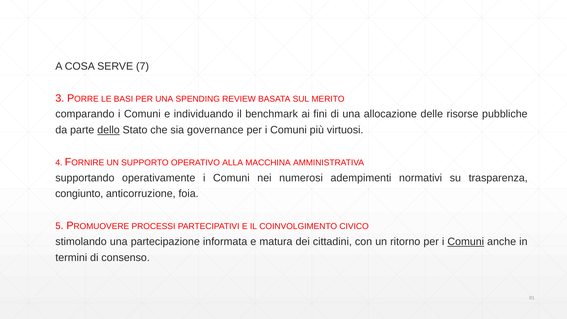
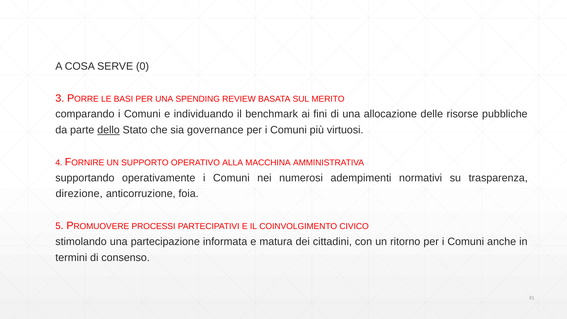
7: 7 -> 0
congiunto: congiunto -> direzione
Comuni at (466, 242) underline: present -> none
